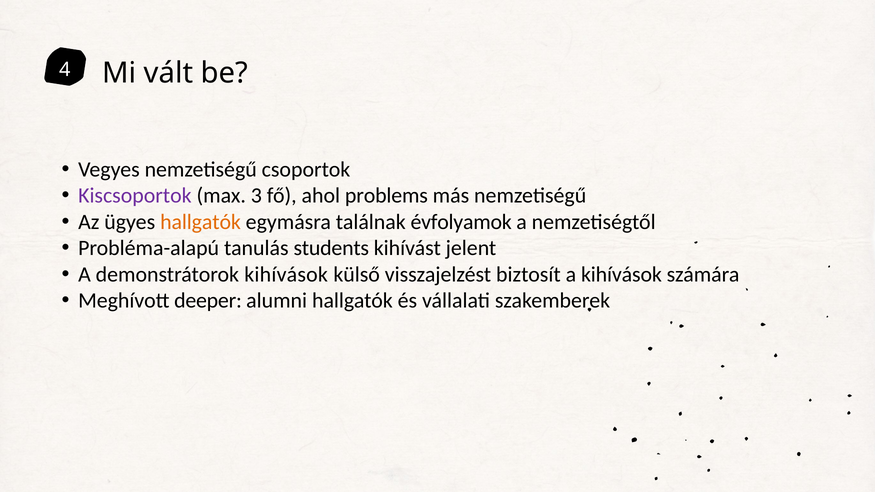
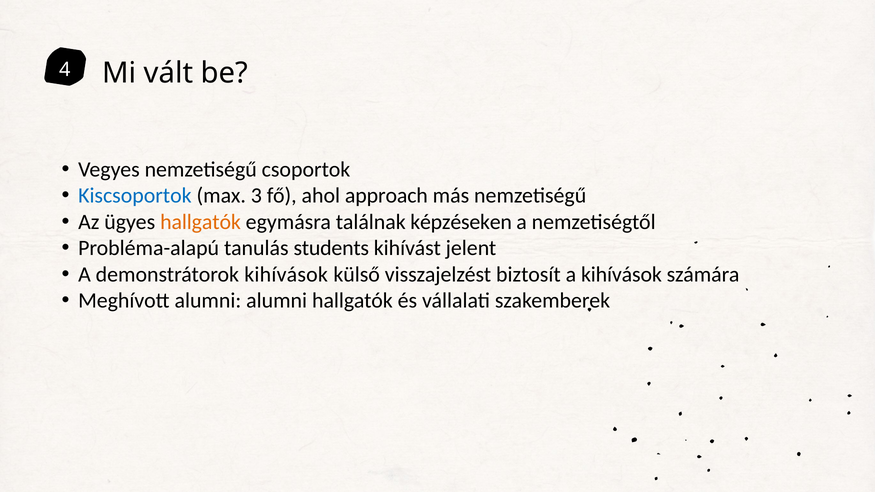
Kiscsoportok colour: purple -> blue
problems: problems -> approach
évfolyamok: évfolyamok -> képzéseken
Meghívott deeper: deeper -> alumni
